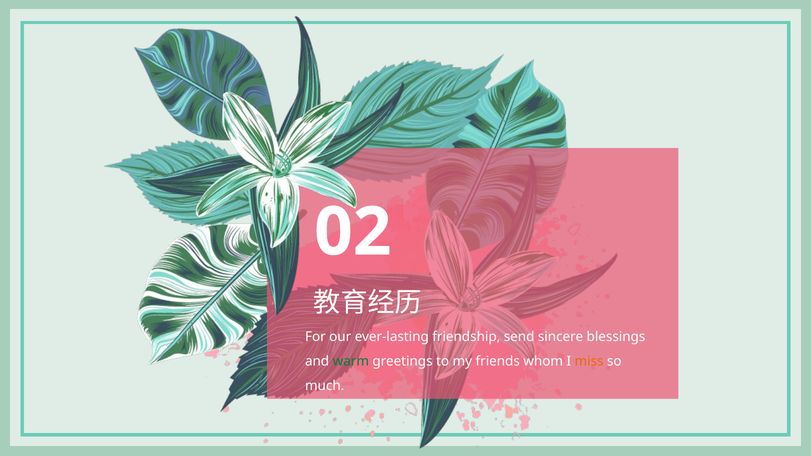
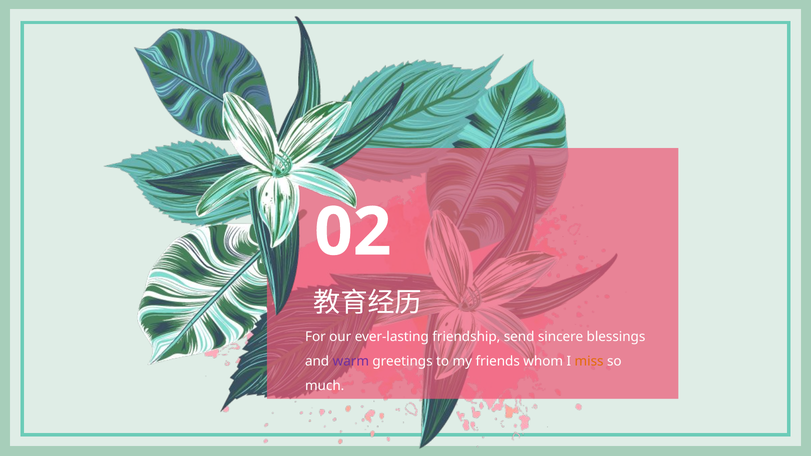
warm colour: green -> purple
